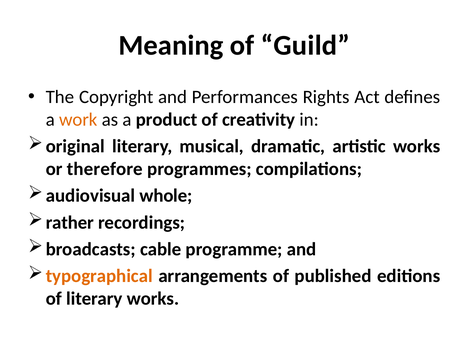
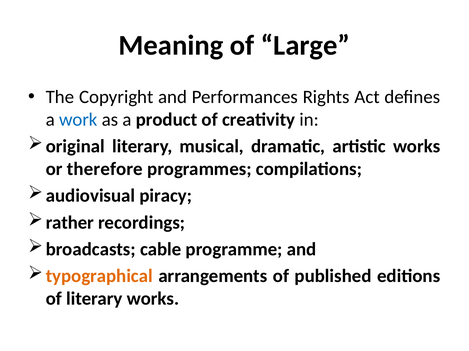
Guild: Guild -> Large
work colour: orange -> blue
whole: whole -> piracy
